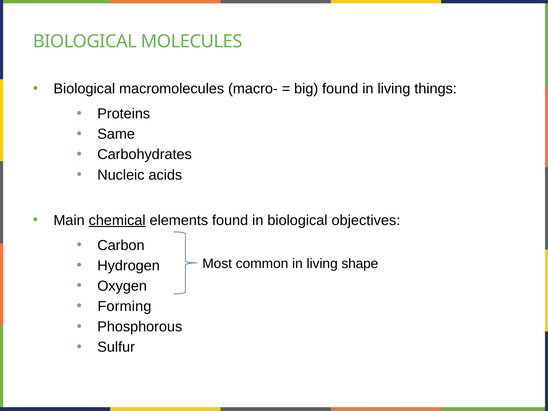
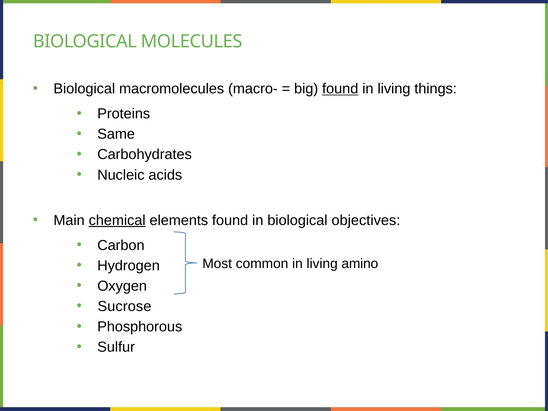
found at (340, 89) underline: none -> present
shape: shape -> amino
Forming: Forming -> Sucrose
